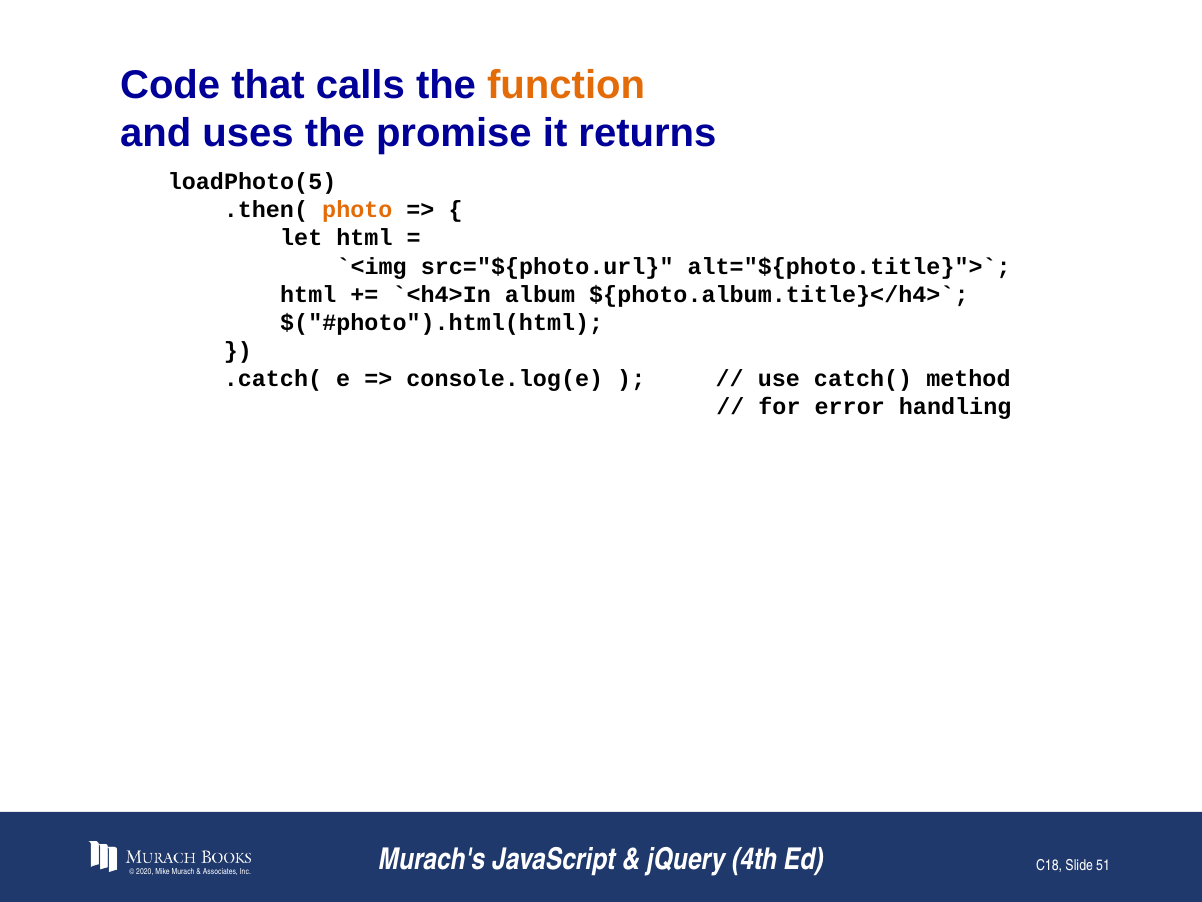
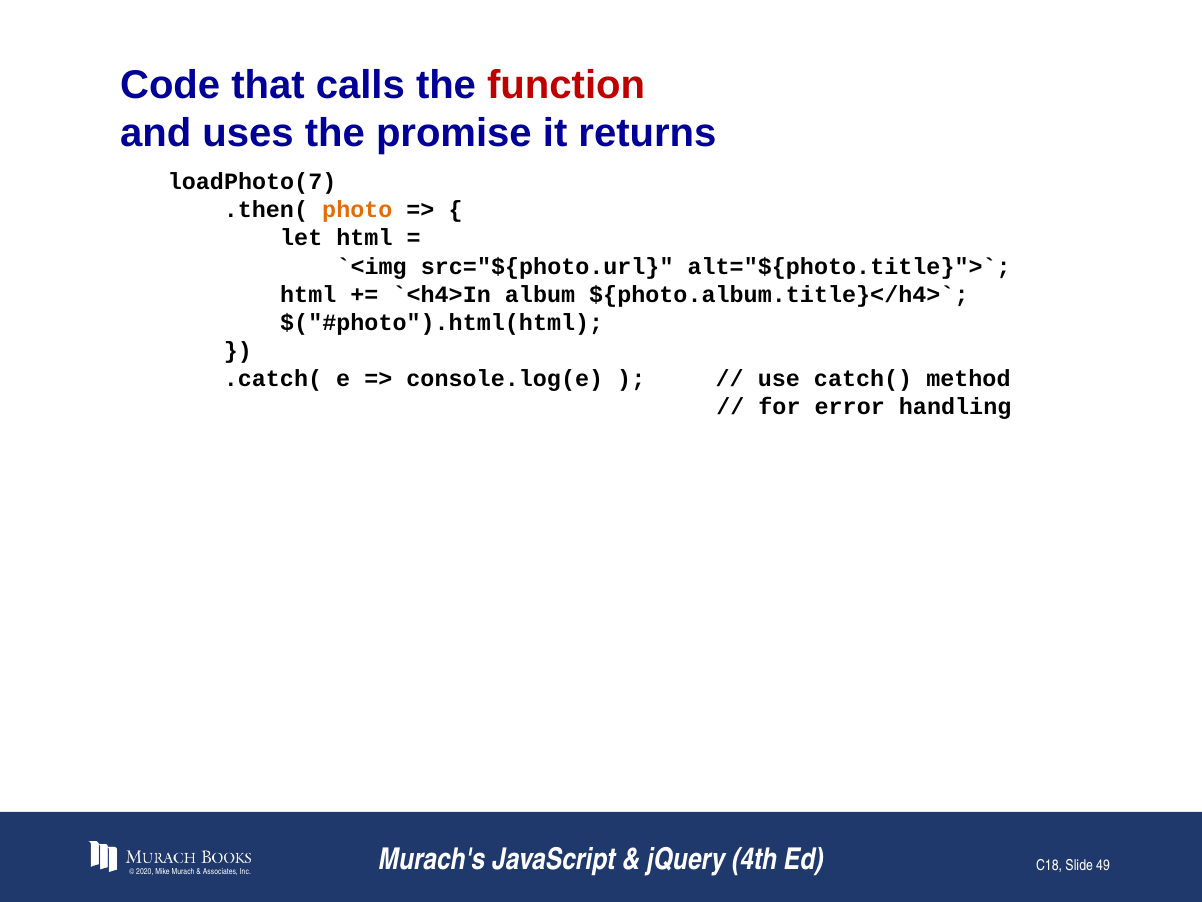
function colour: orange -> red
loadPhoto(5: loadPhoto(5 -> loadPhoto(7
51: 51 -> 49
